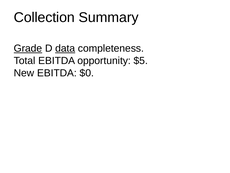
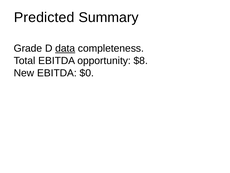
Collection: Collection -> Predicted
Grade underline: present -> none
$5: $5 -> $8
